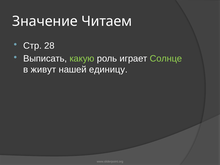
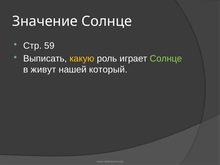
Значение Читаем: Читаем -> Солнце
28: 28 -> 59
какую colour: light green -> yellow
единицу: единицу -> который
